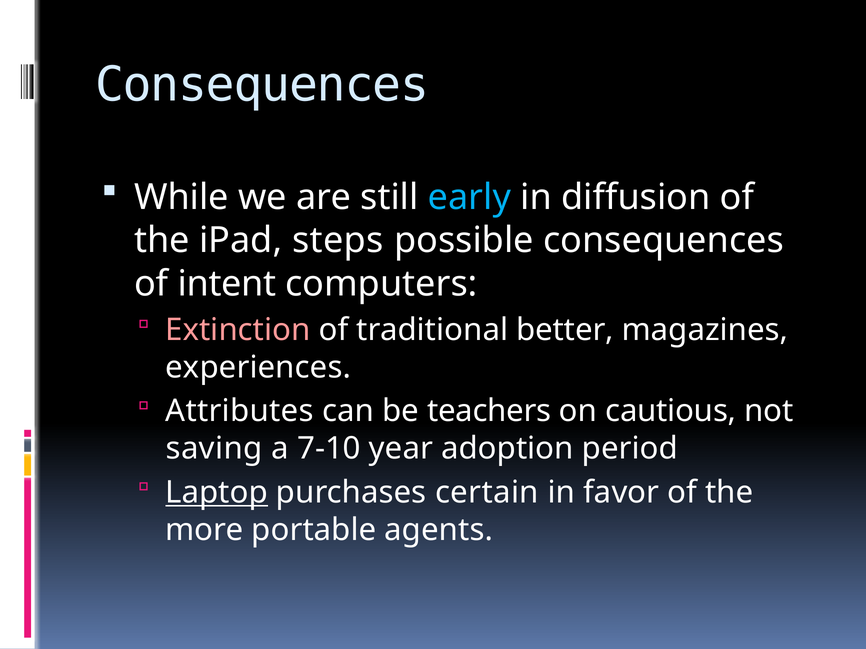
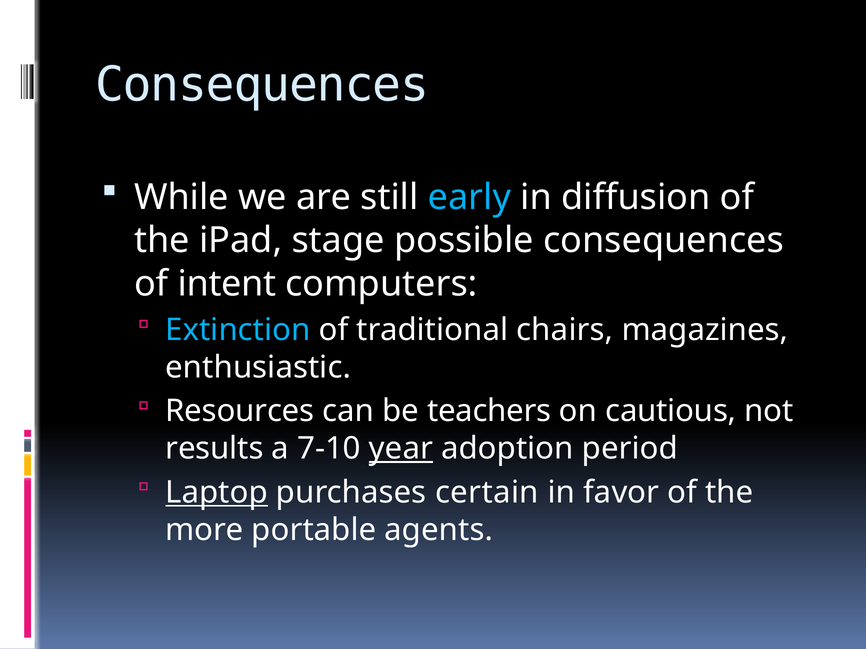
steps: steps -> stage
Extinction colour: pink -> light blue
better: better -> chairs
experiences: experiences -> enthusiastic
Attributes: Attributes -> Resources
saving: saving -> results
year underline: none -> present
